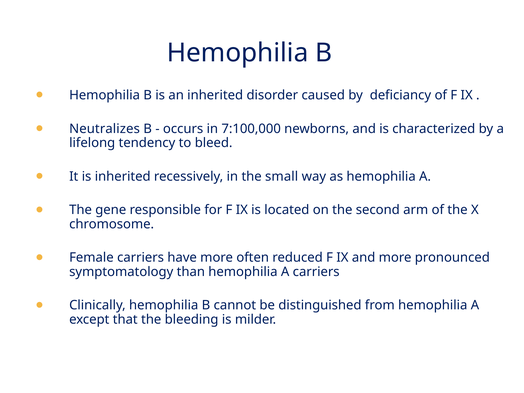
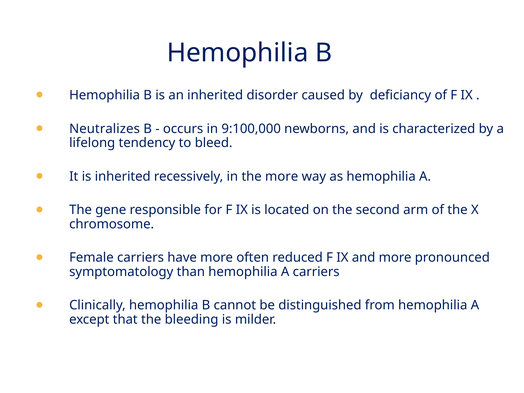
7:100,000: 7:100,000 -> 9:100,000
the small: small -> more
